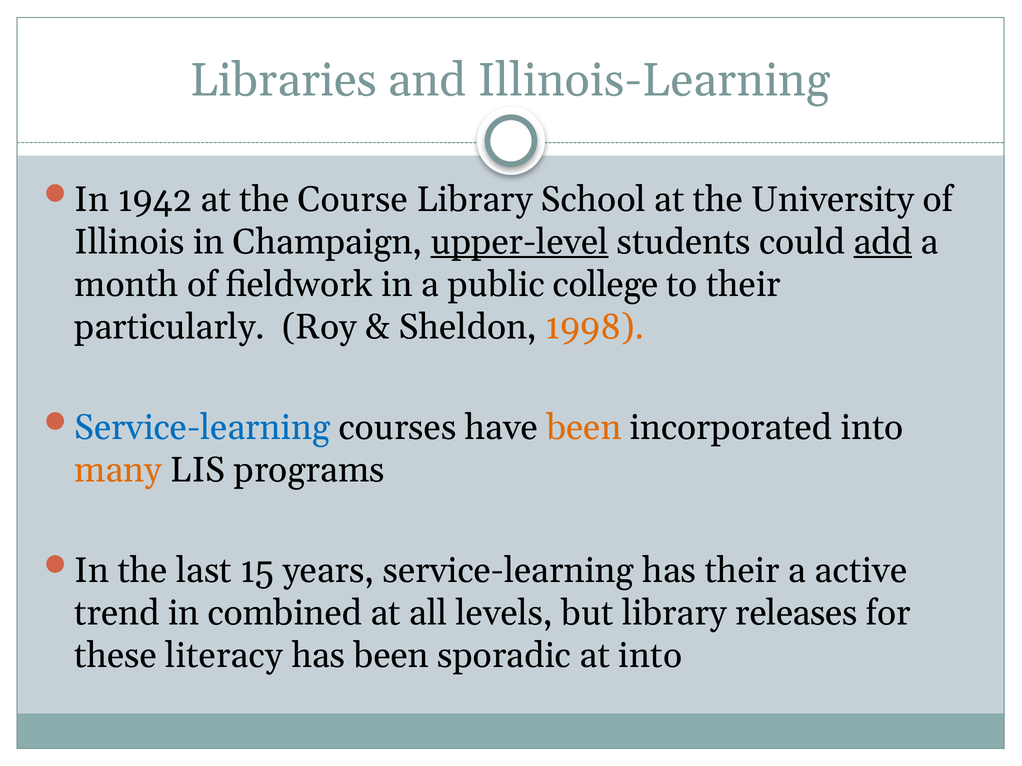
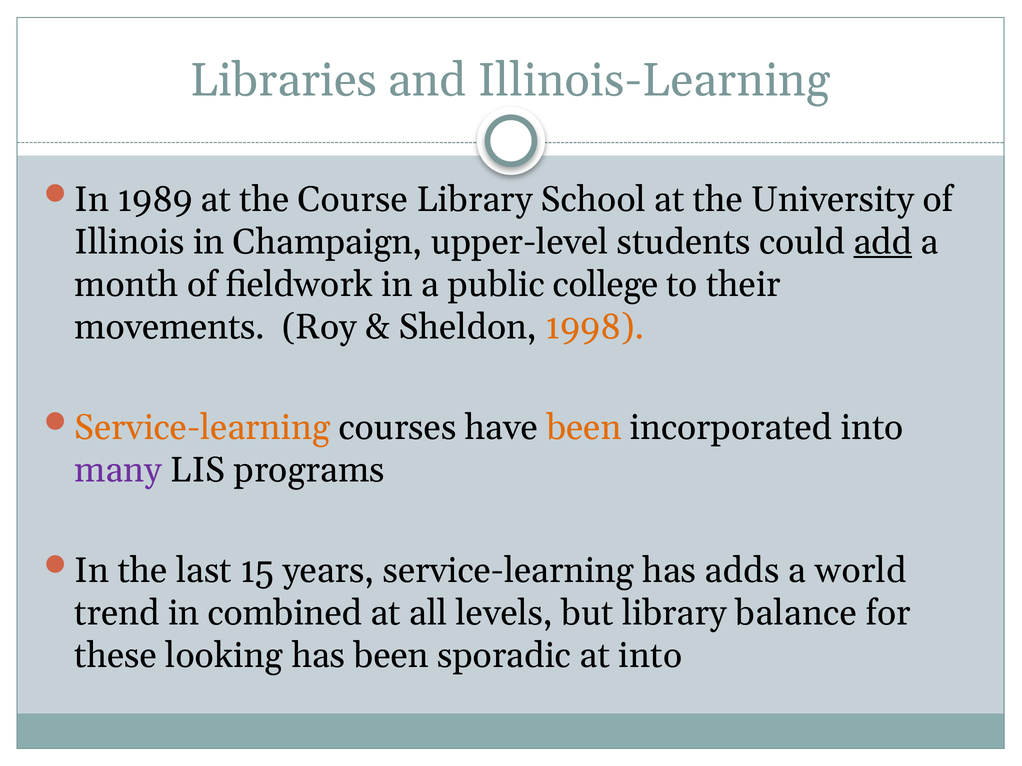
1942: 1942 -> 1989
upper-level underline: present -> none
particularly: particularly -> movements
Service-learning at (202, 428) colour: blue -> orange
many colour: orange -> purple
has their: their -> adds
active: active -> world
releases: releases -> balance
literacy: literacy -> looking
